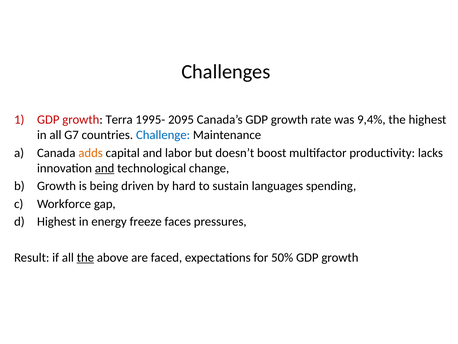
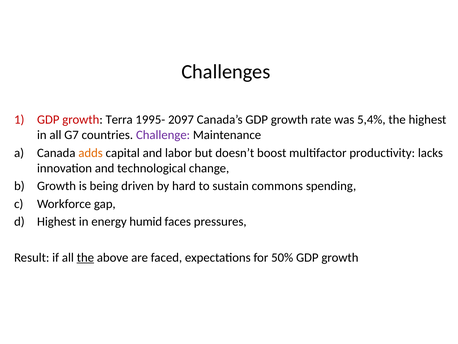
2095: 2095 -> 2097
9,4%: 9,4% -> 5,4%
Challenge colour: blue -> purple
and at (105, 168) underline: present -> none
languages: languages -> commons
freeze: freeze -> humid
